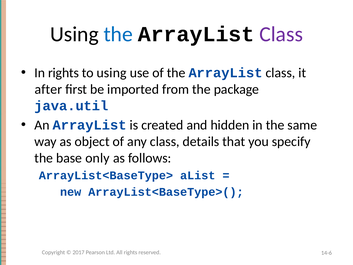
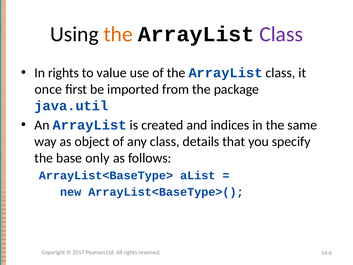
the at (118, 34) colour: blue -> orange
to using: using -> value
after: after -> once
hidden: hidden -> indices
